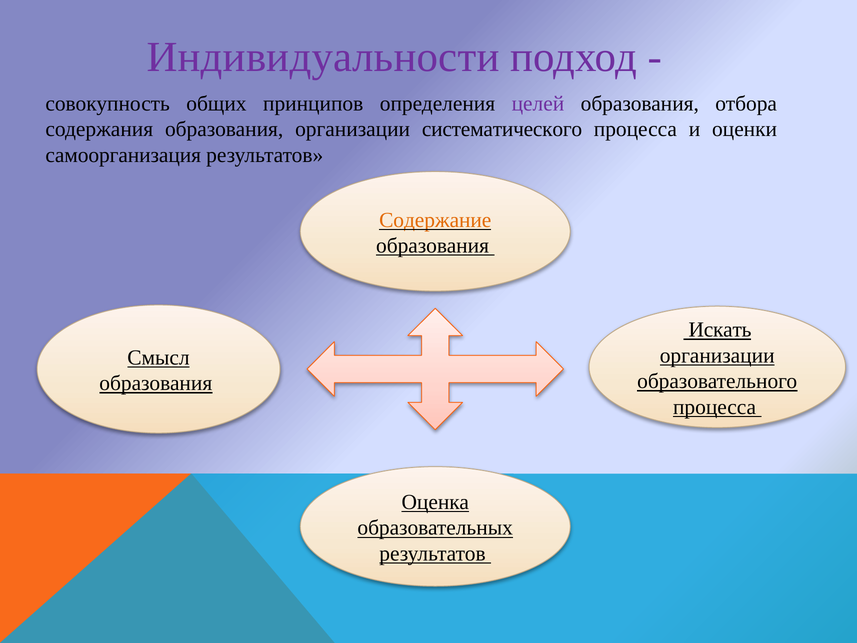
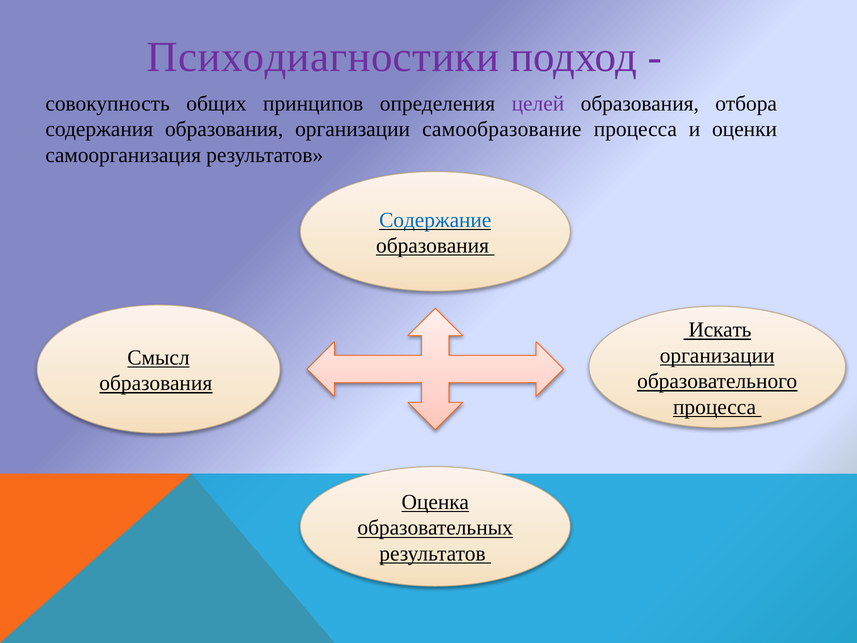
Индивидуальности: Индивидуальности -> Психодиагностики
систематического: систематического -> самообразование
Содержание colour: orange -> blue
